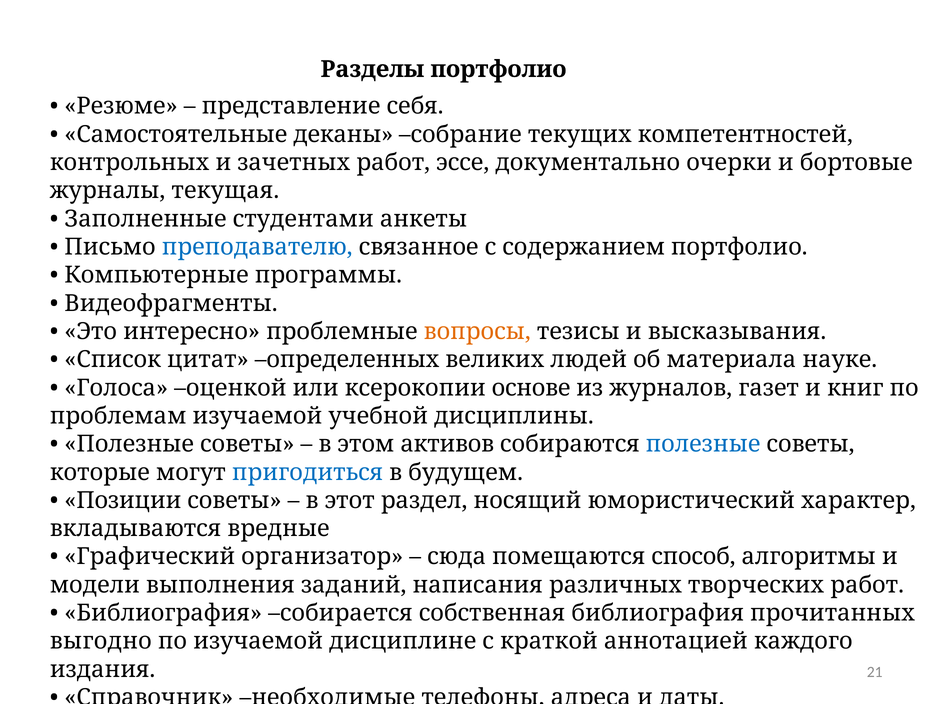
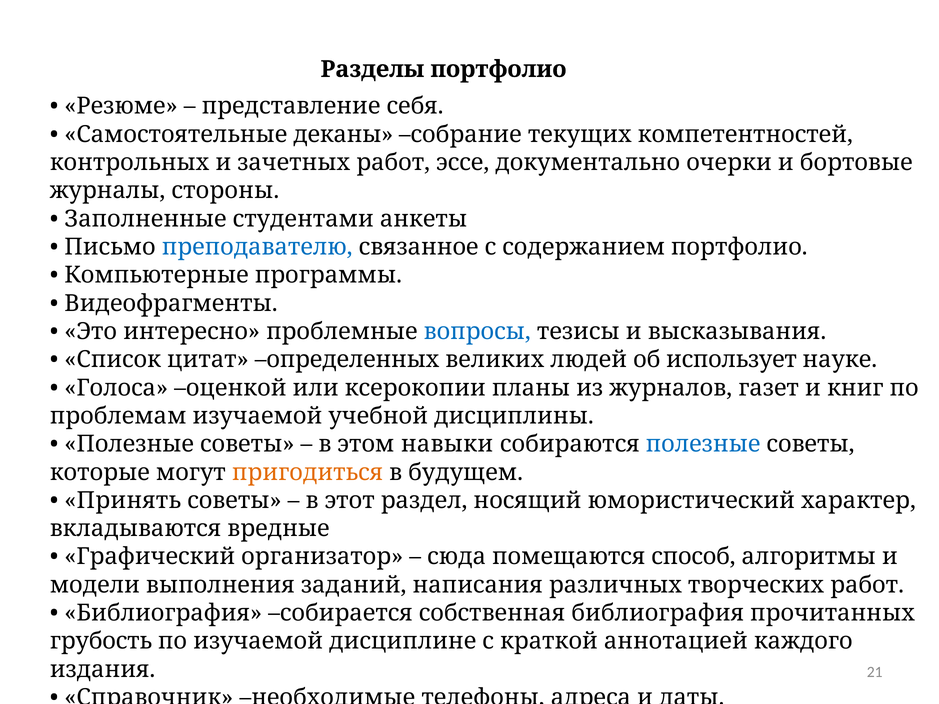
текущая: текущая -> стороны
вопросы colour: orange -> blue
материала: материала -> использует
основе: основе -> планы
активов: активов -> навыки
пригодиться colour: blue -> orange
Позиции: Позиции -> Принять
выгодно: выгодно -> грубость
